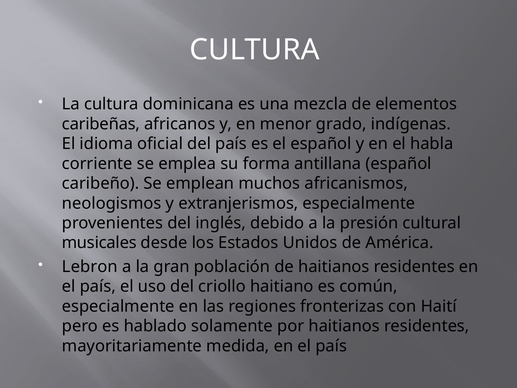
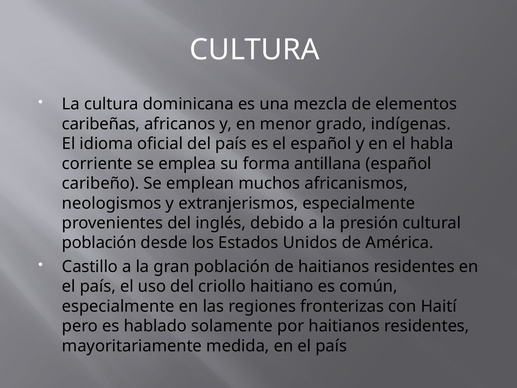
musicales at (99, 243): musicales -> población
Lebron: Lebron -> Castillo
